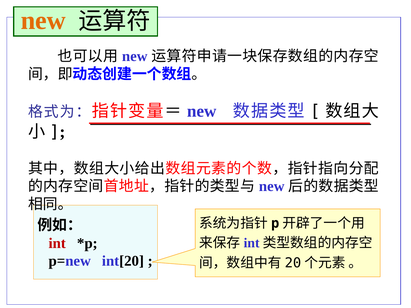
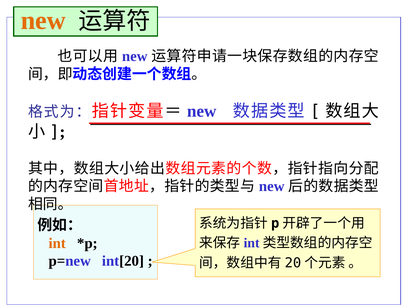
int colour: red -> orange
